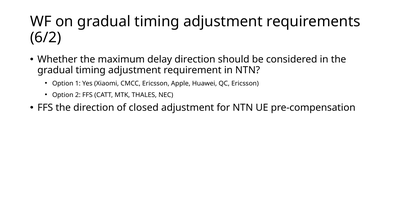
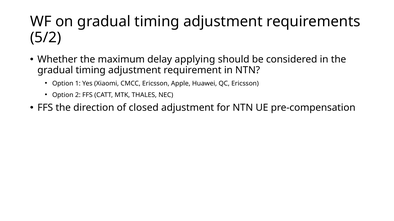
6/2: 6/2 -> 5/2
delay direction: direction -> applying
